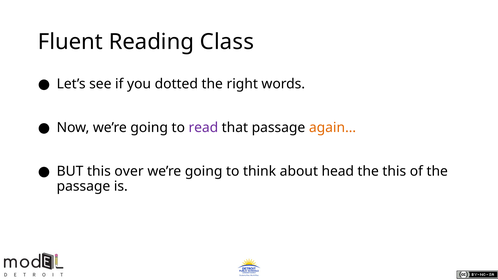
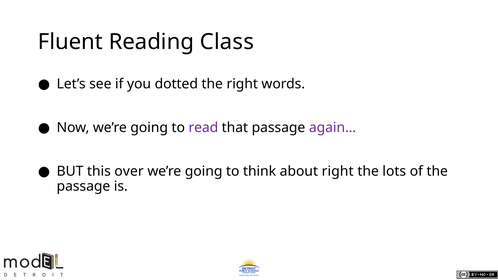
again… colour: orange -> purple
about head: head -> right
the this: this -> lots
